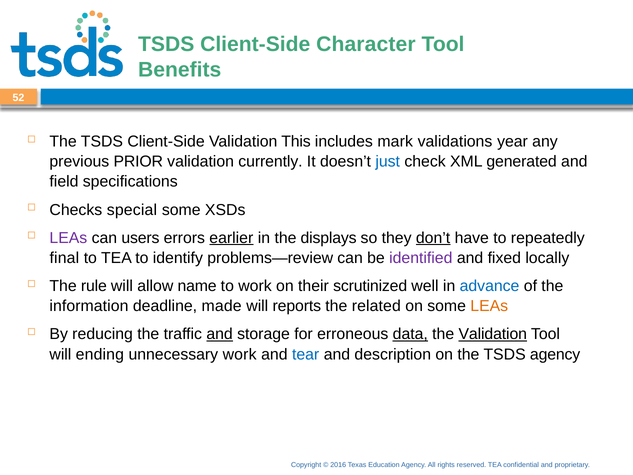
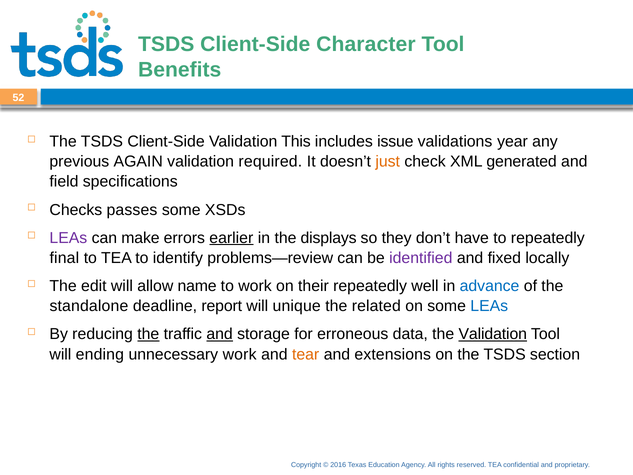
mark: mark -> issue
PRIOR: PRIOR -> AGAIN
currently: currently -> required
just colour: blue -> orange
special: special -> passes
users: users -> make
don’t underline: present -> none
The rule: rule -> edit
their scrutinized: scrutinized -> repeatedly
information: information -> standalone
made: made -> report
reports: reports -> unique
LEAs at (489, 306) colour: orange -> blue
the at (148, 334) underline: none -> present
data underline: present -> none
tear colour: blue -> orange
description: description -> extensions
TSDS agency: agency -> section
